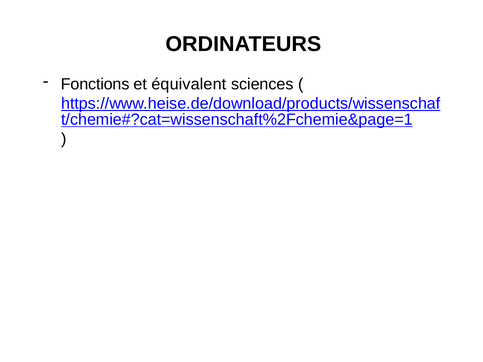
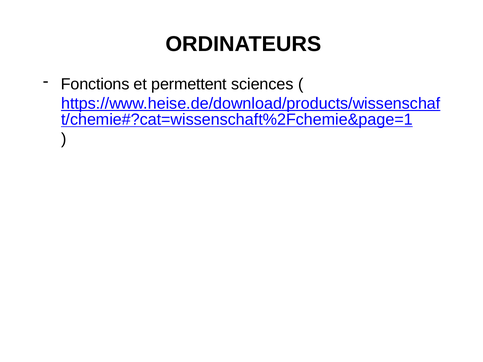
équivalent: équivalent -> permettent
